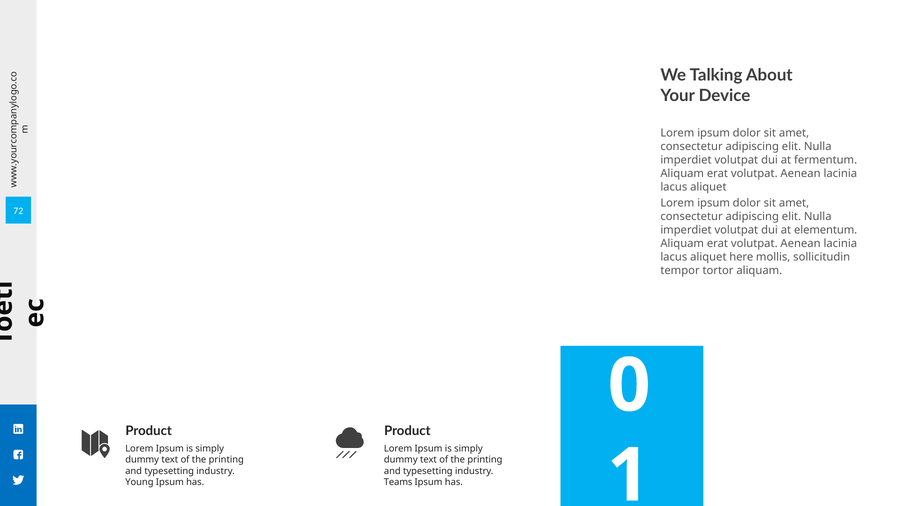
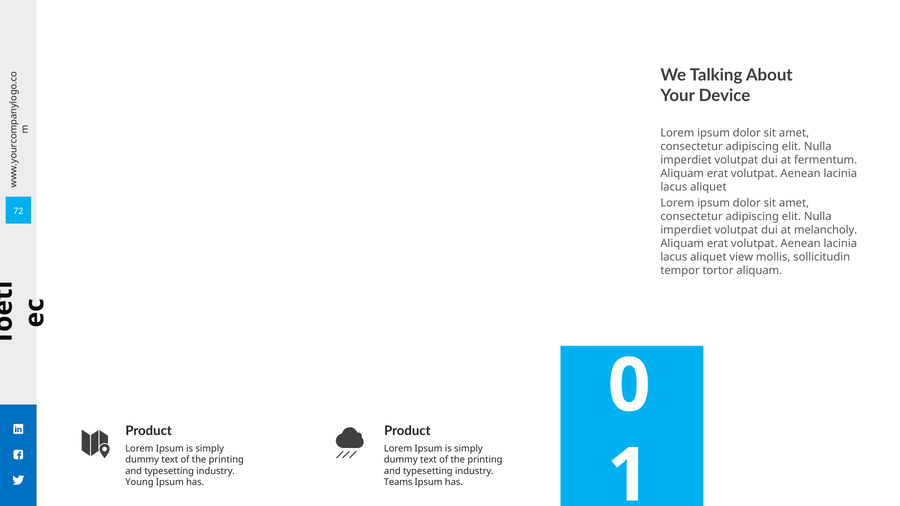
elementum: elementum -> melancholy
aliquet here: here -> view
